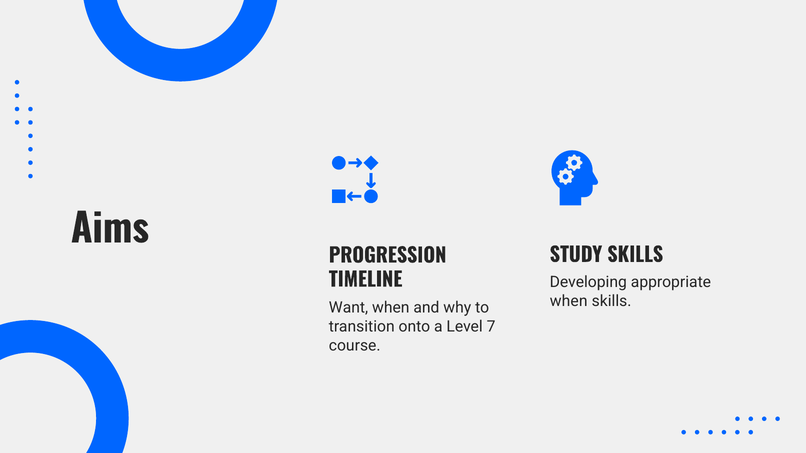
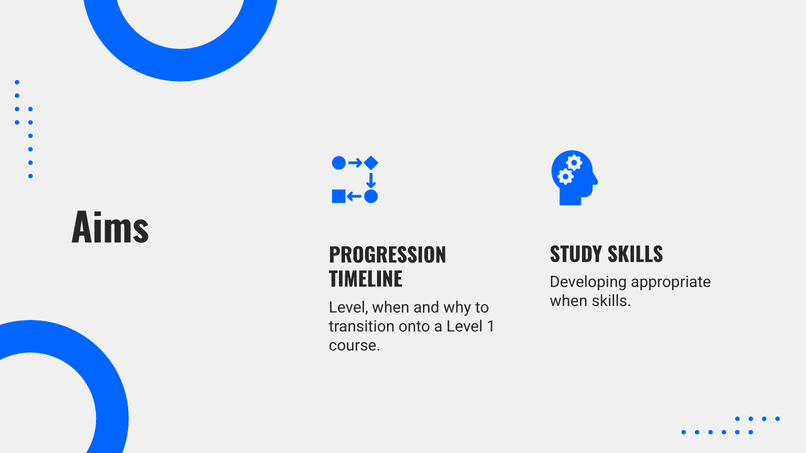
Want at (349, 308): Want -> Level
7: 7 -> 1
